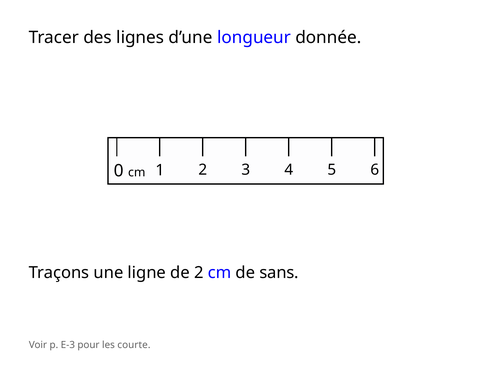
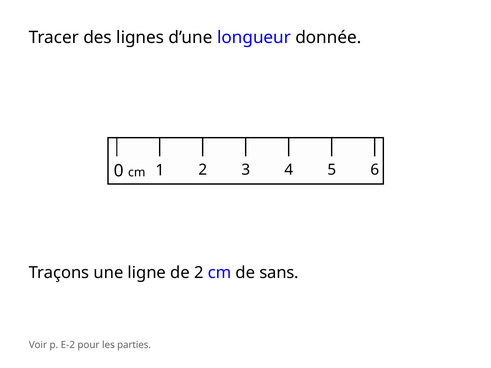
E-3: E-3 -> E-2
courte: courte -> parties
